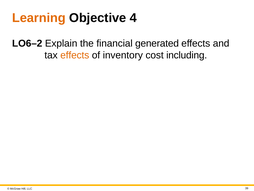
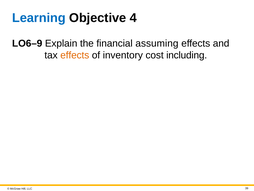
Learning colour: orange -> blue
O6–2: O6–2 -> O6–9
generated: generated -> assuming
